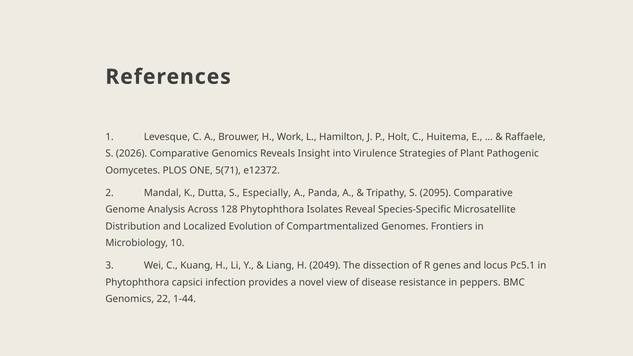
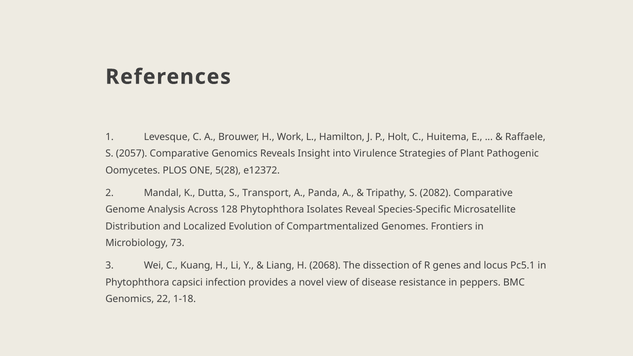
2026: 2026 -> 2057
5(71: 5(71 -> 5(28
Especially: Especially -> Transport
2095: 2095 -> 2082
10: 10 -> 73
2049: 2049 -> 2068
1-44: 1-44 -> 1-18
